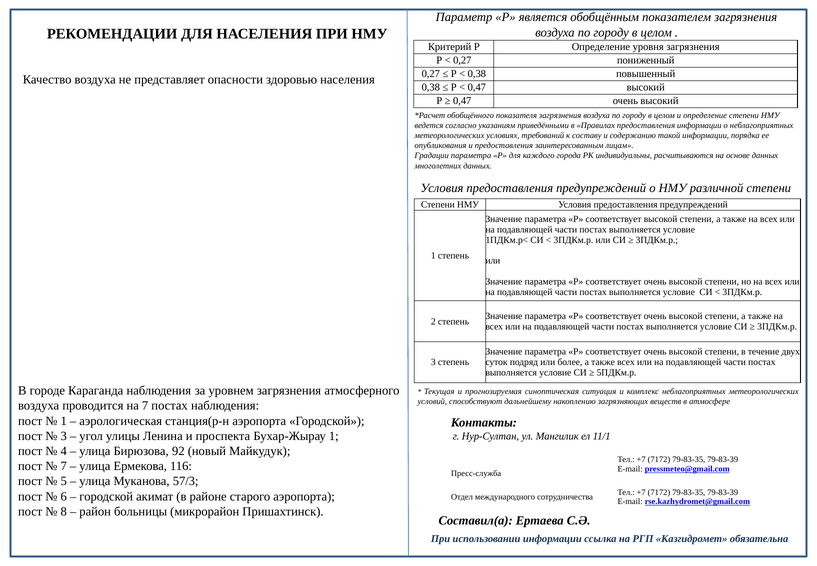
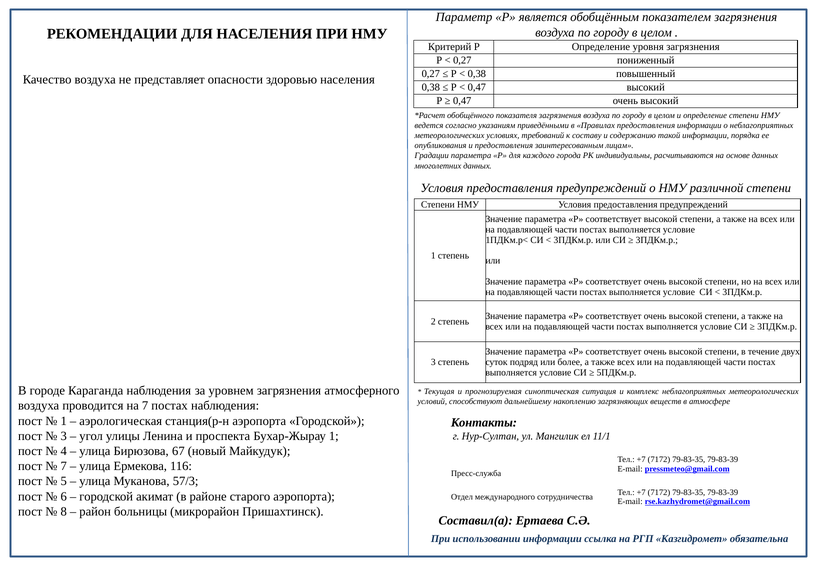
92: 92 -> 67
